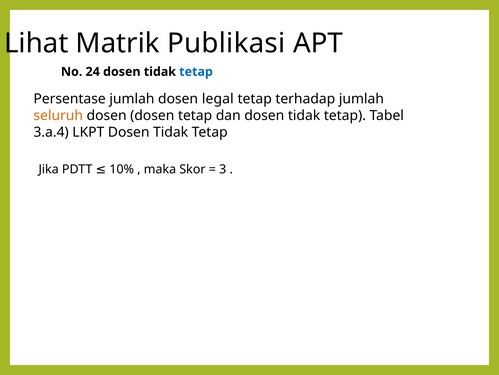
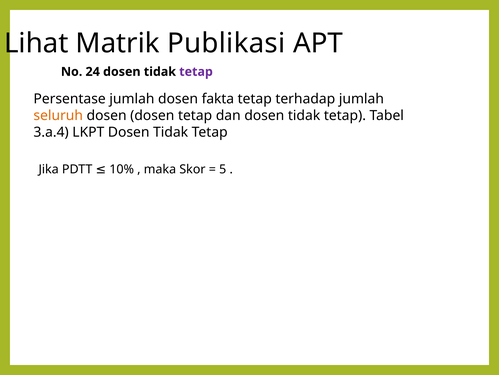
tetap at (196, 72) colour: blue -> purple
legal: legal -> fakta
3: 3 -> 5
